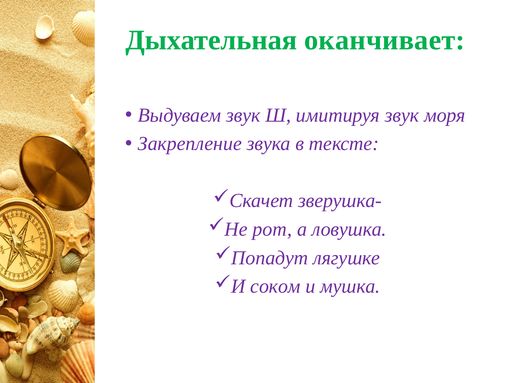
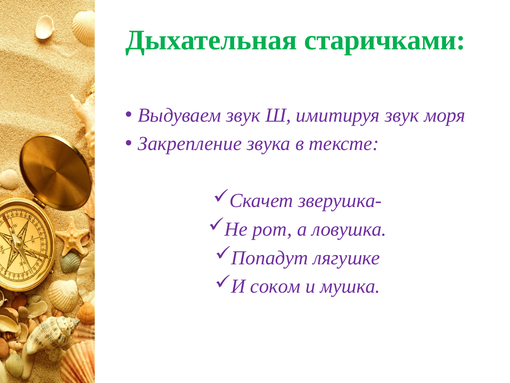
оканчивает: оканчивает -> старичками
